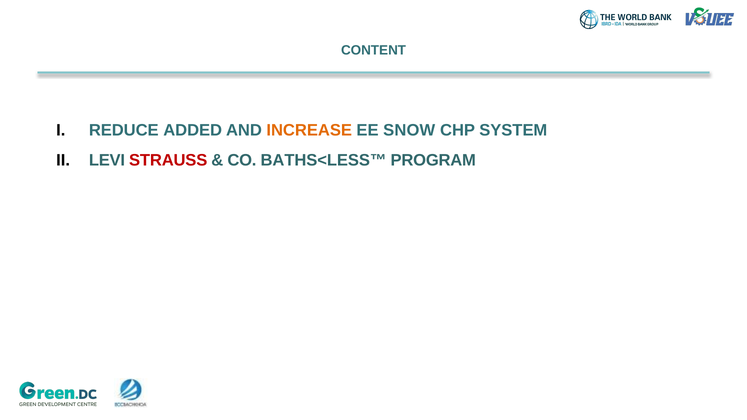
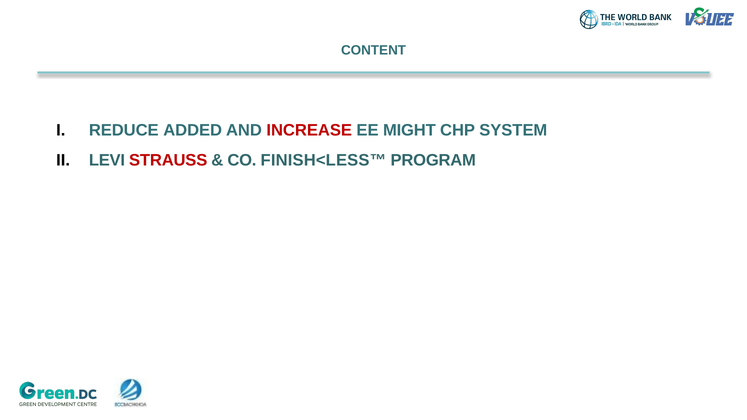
INCREASE colour: orange -> red
SNOW: SNOW -> MIGHT
BATHS<LESS™: BATHS<LESS™ -> FINISH<LESS™
